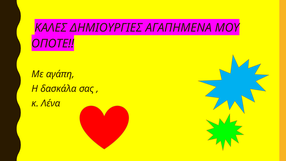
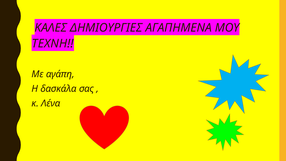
ΟΠΟΤΕ: ΟΠΟΤΕ -> ΤΕΧΝΗ
